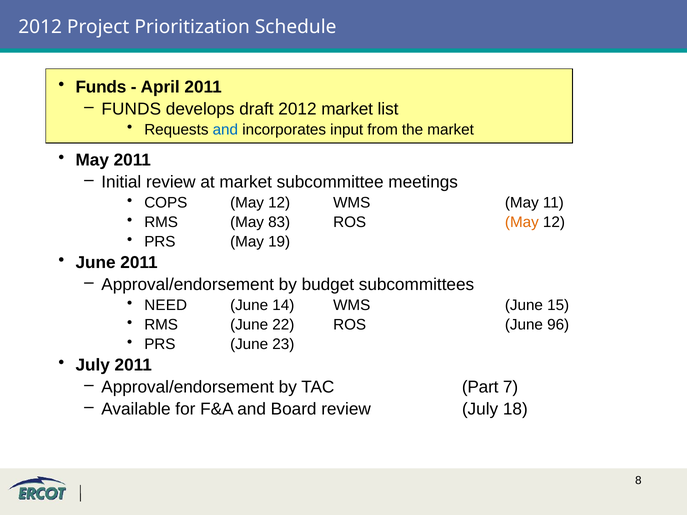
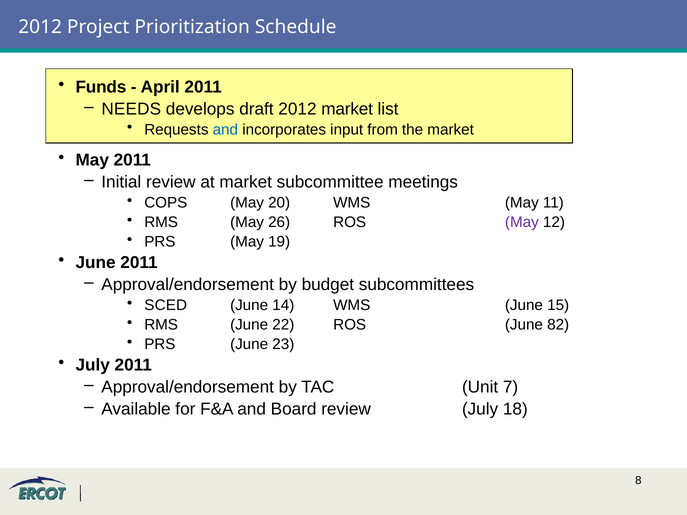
FUNDS at (131, 109): FUNDS -> NEEDS
COPS May 12: 12 -> 20
83: 83 -> 26
May at (522, 222) colour: orange -> purple
NEED: NEED -> SCED
96: 96 -> 82
Part: Part -> Unit
